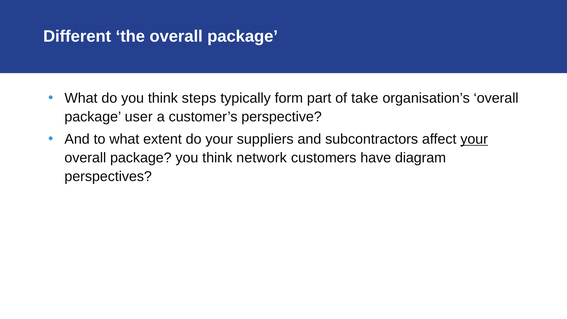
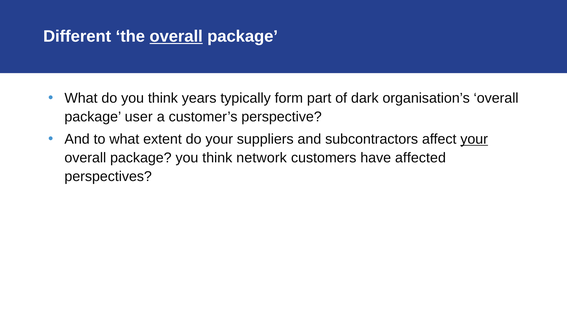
overall at (176, 36) underline: none -> present
steps: steps -> years
take: take -> dark
diagram: diagram -> affected
